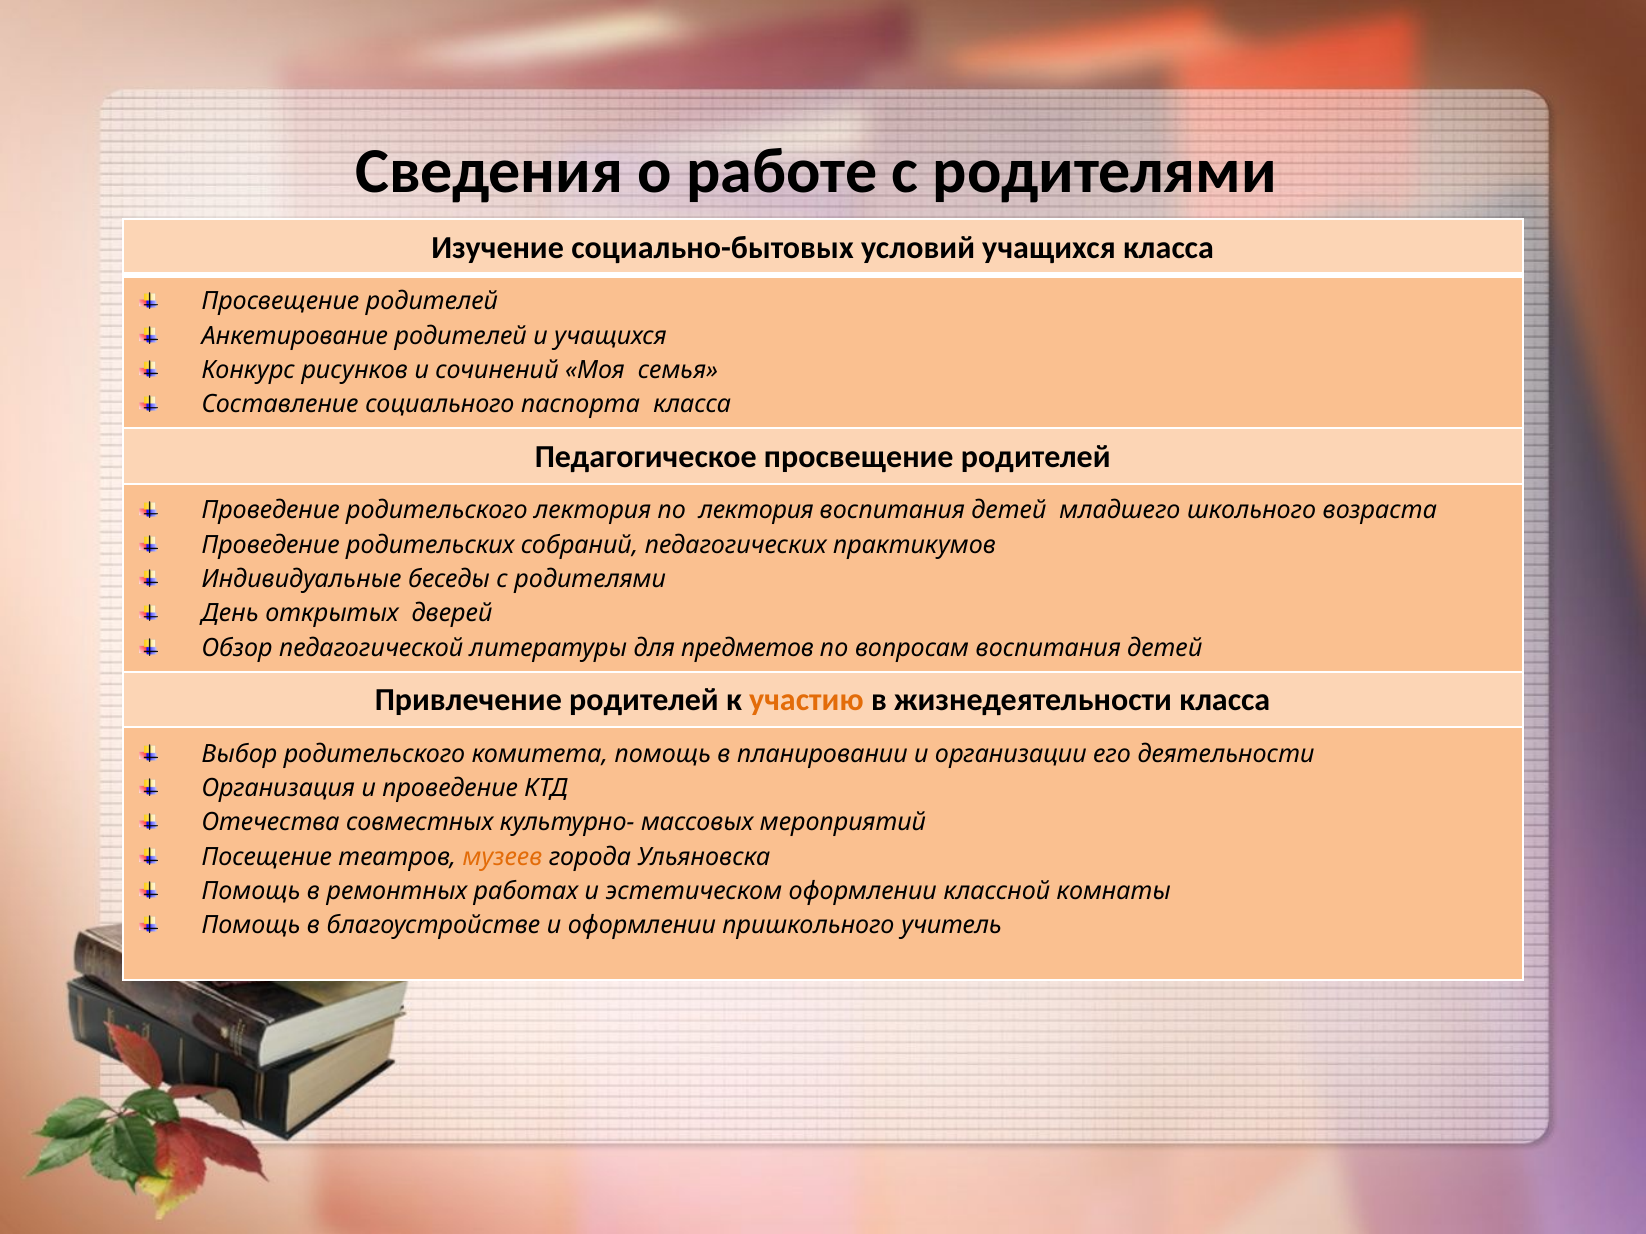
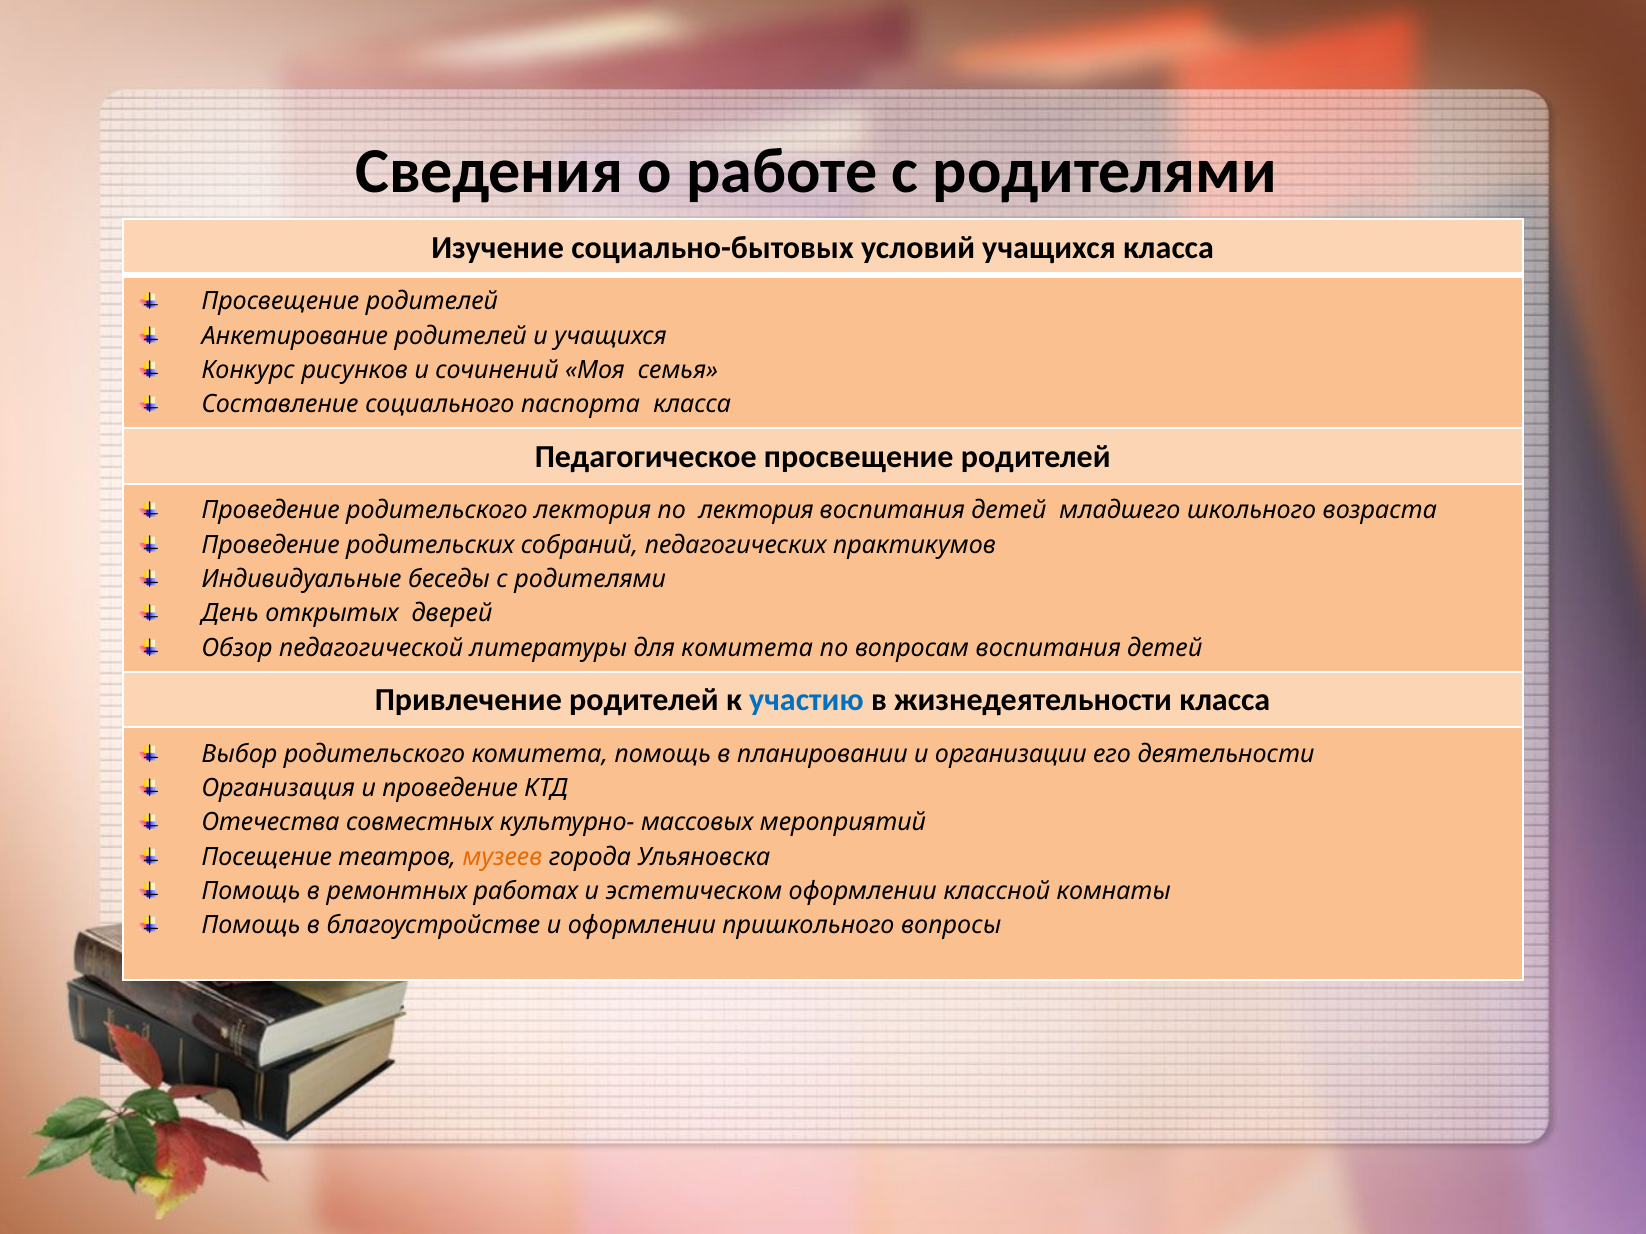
для предметов: предметов -> комитета
участию colour: orange -> blue
учитель: учитель -> вопросы
